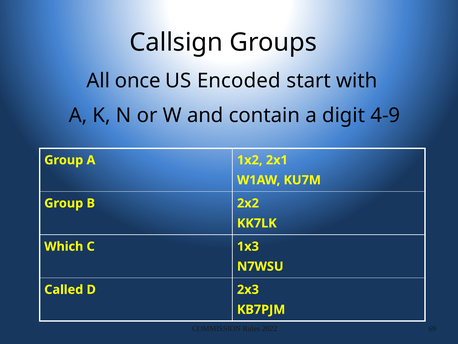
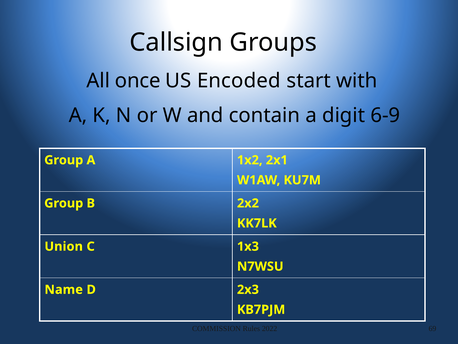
4-9: 4-9 -> 6-9
Which: Which -> Union
Called: Called -> Name
